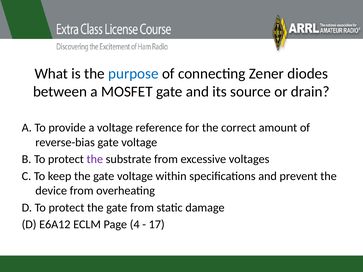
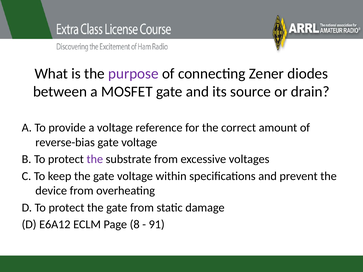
purpose colour: blue -> purple
4: 4 -> 8
17: 17 -> 91
